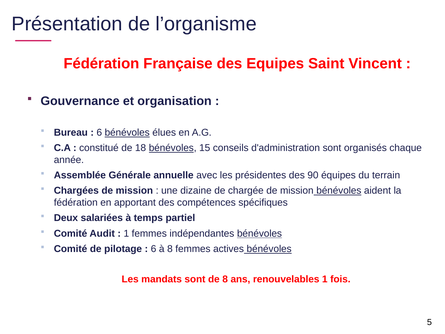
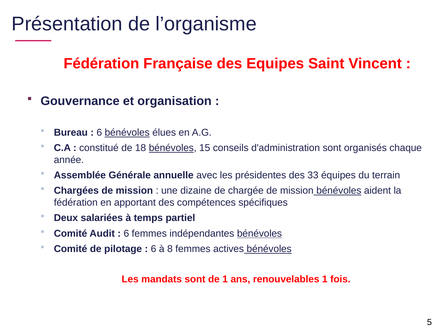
90: 90 -> 33
1 at (126, 233): 1 -> 6
de 8: 8 -> 1
